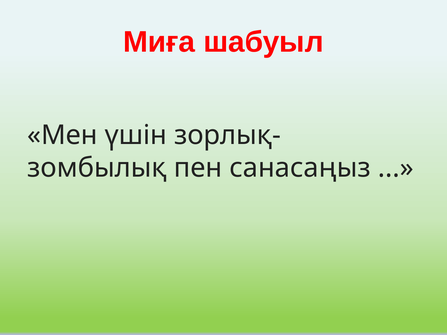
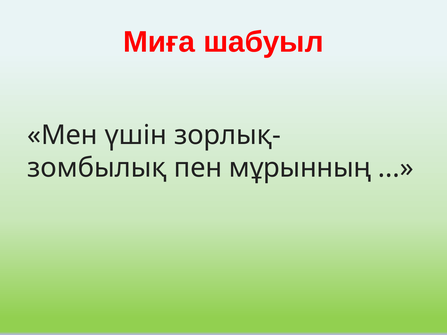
санасаңыз: санасаңыз -> мұрынның
